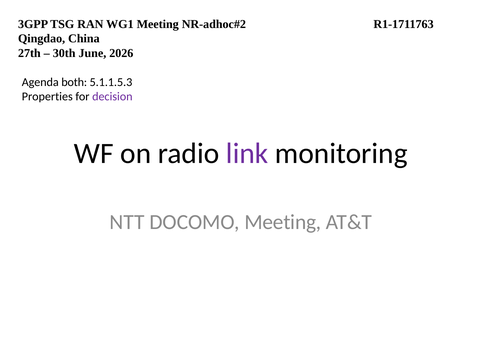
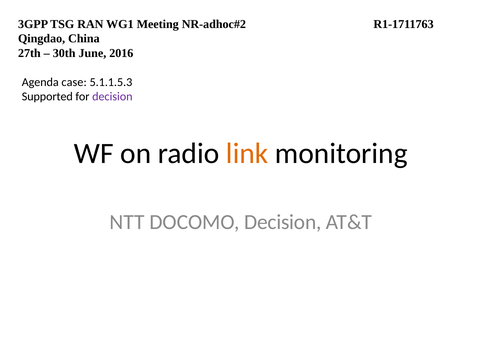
2026: 2026 -> 2016
both: both -> case
Properties: Properties -> Supported
link colour: purple -> orange
DOCOMO Meeting: Meeting -> Decision
